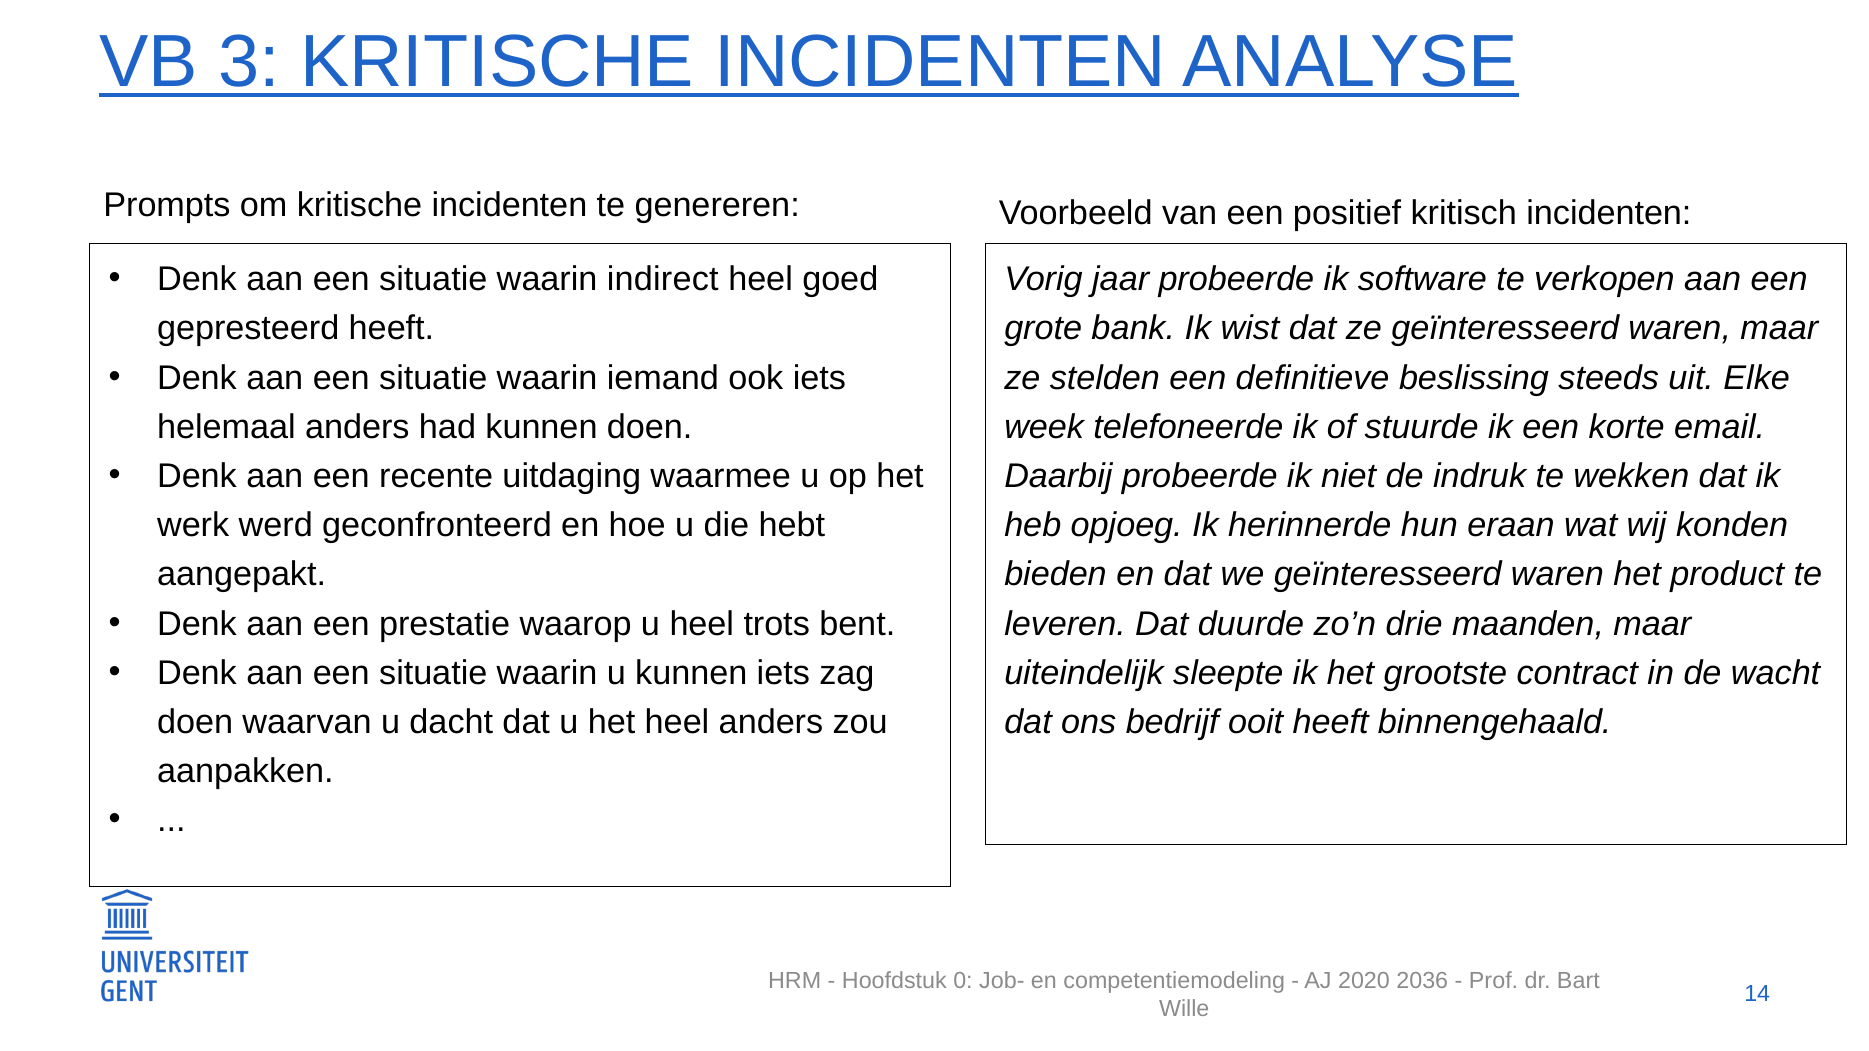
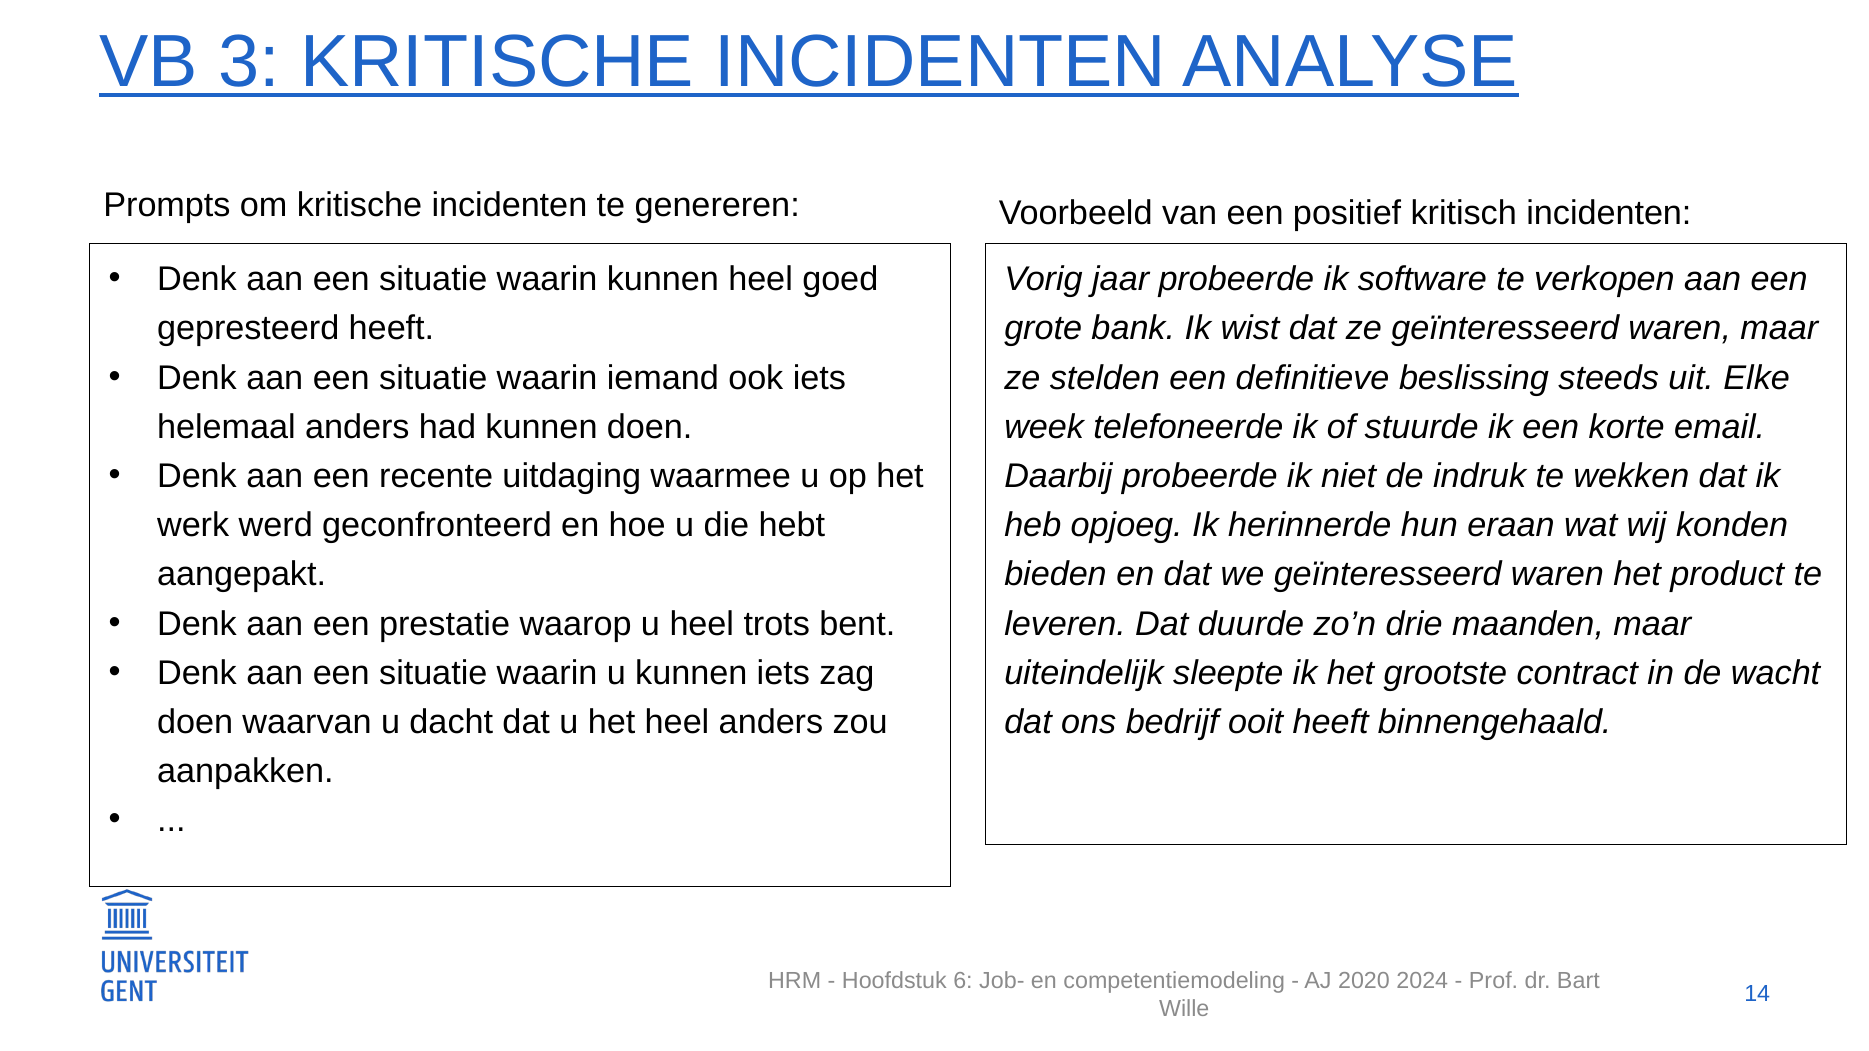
waarin indirect: indirect -> kunnen
0: 0 -> 6
2036: 2036 -> 2024
